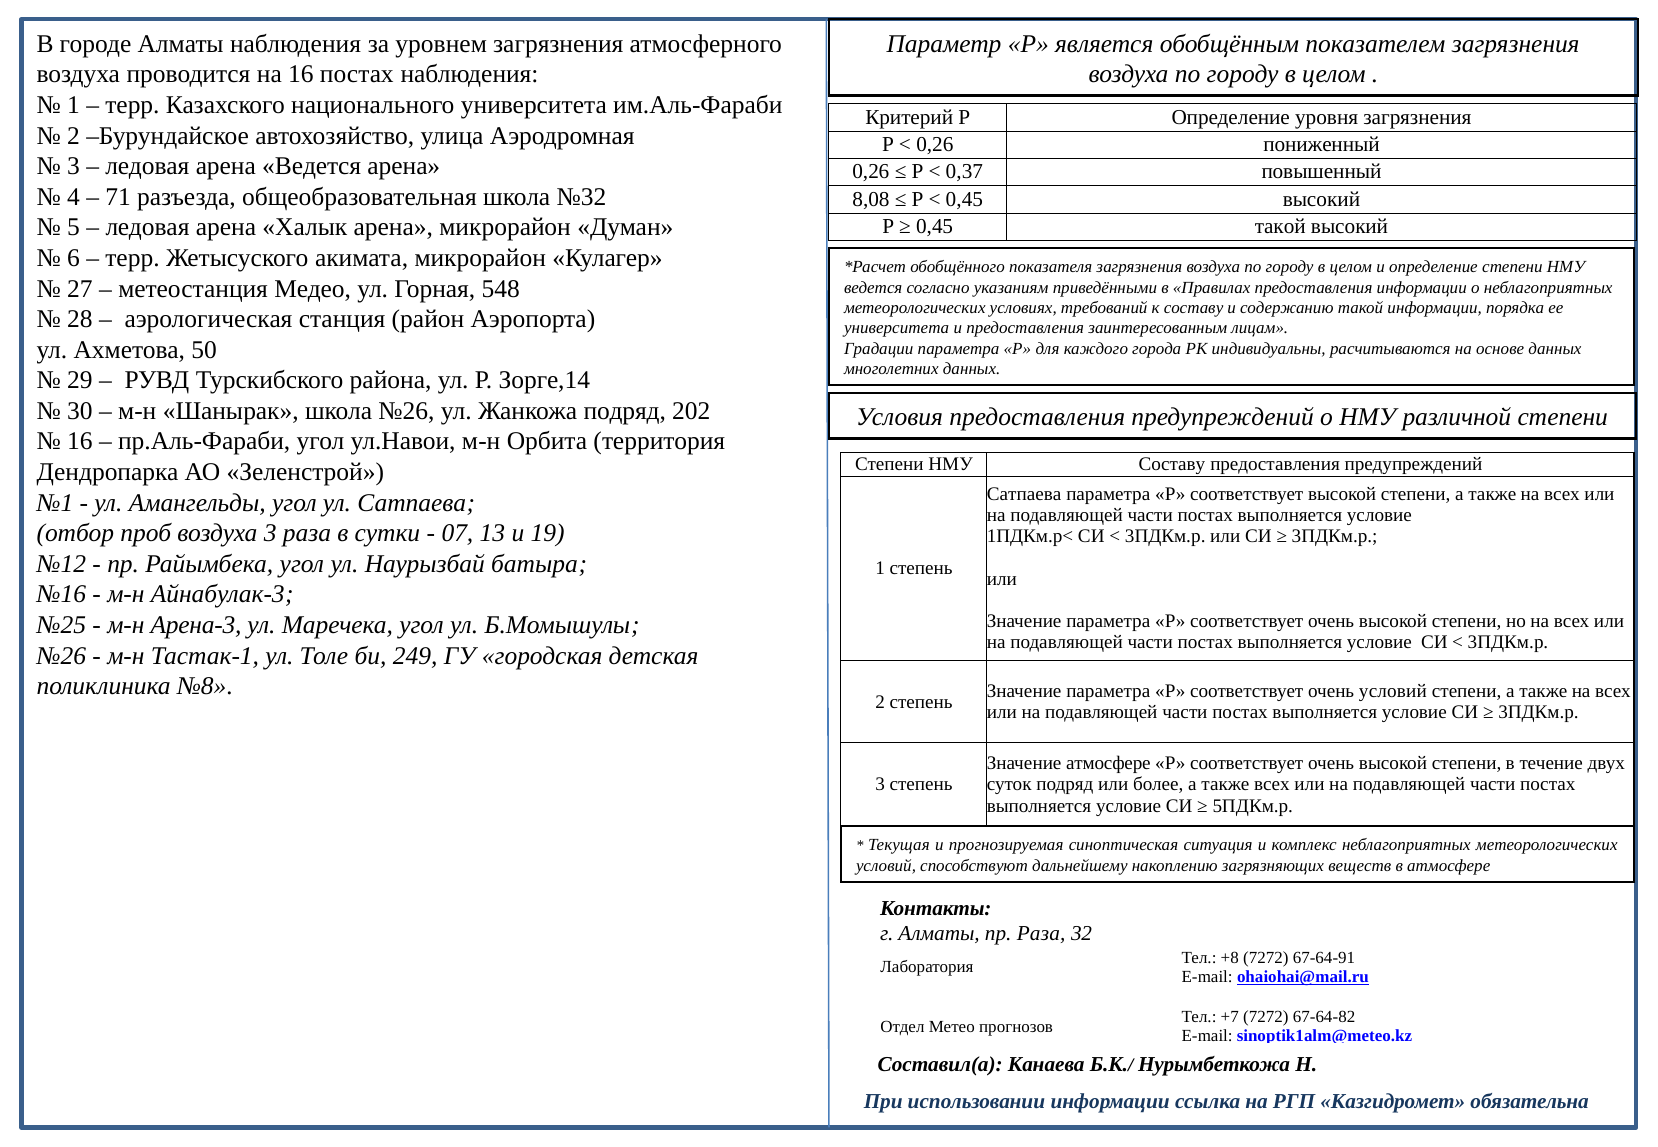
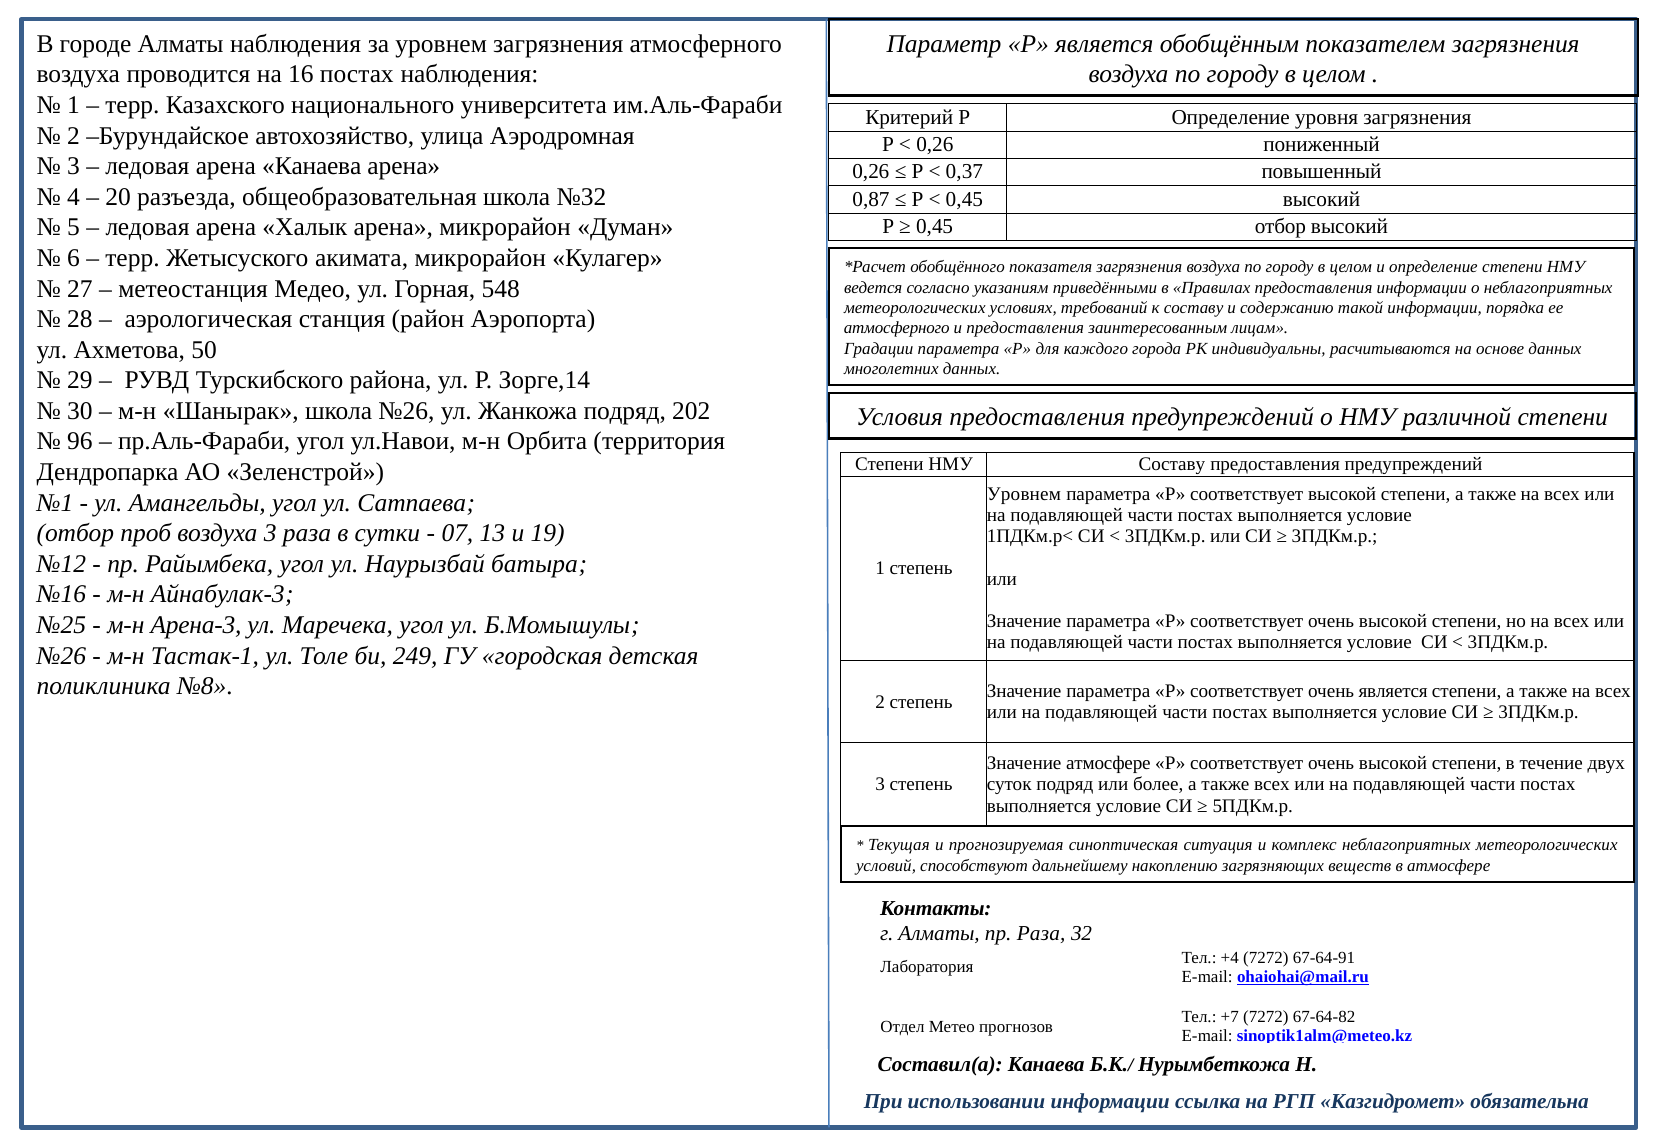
арена Ведется: Ведется -> Канаева
71: 71 -> 20
8,08: 8,08 -> 0,87
0,45 такой: такой -> отбор
университета at (897, 328): университета -> атмосферного
16 at (80, 442): 16 -> 96
Сатпаева at (1024, 494): Сатпаева -> Уровнем
очень условий: условий -> является
+8: +8 -> +4
